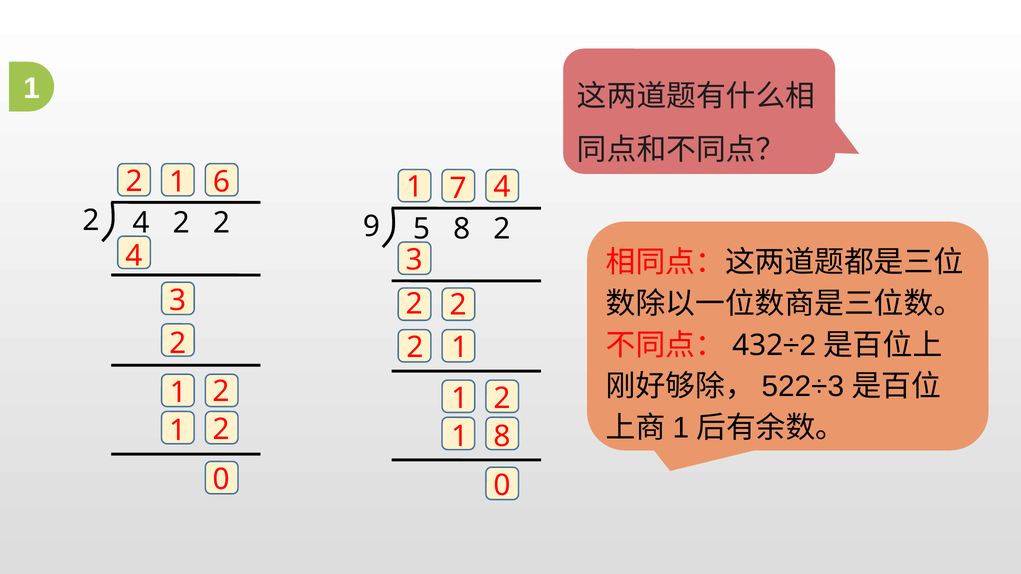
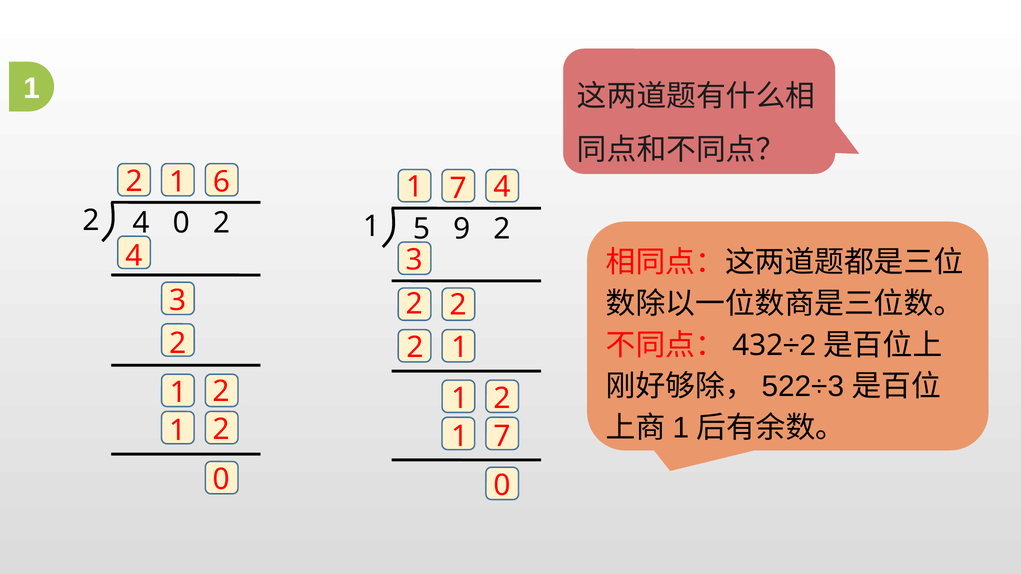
2 at (181, 223): 2 -> 0
9 at (371, 227): 9 -> 1
5 8: 8 -> 9
1 8: 8 -> 7
